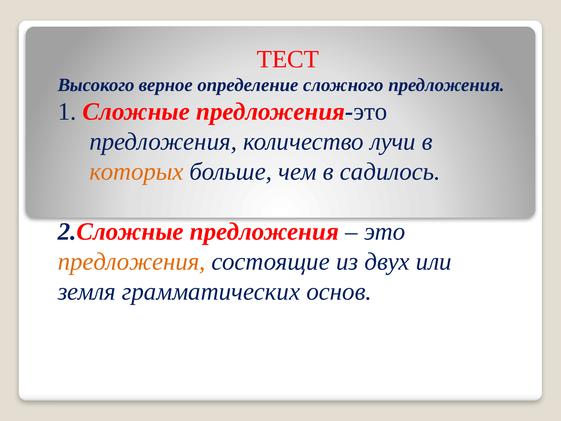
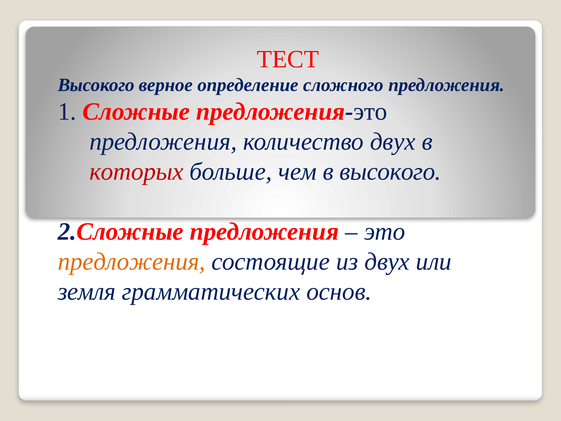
количество лучи: лучи -> двух
которых colour: orange -> red
в садилось: садилось -> высокого
